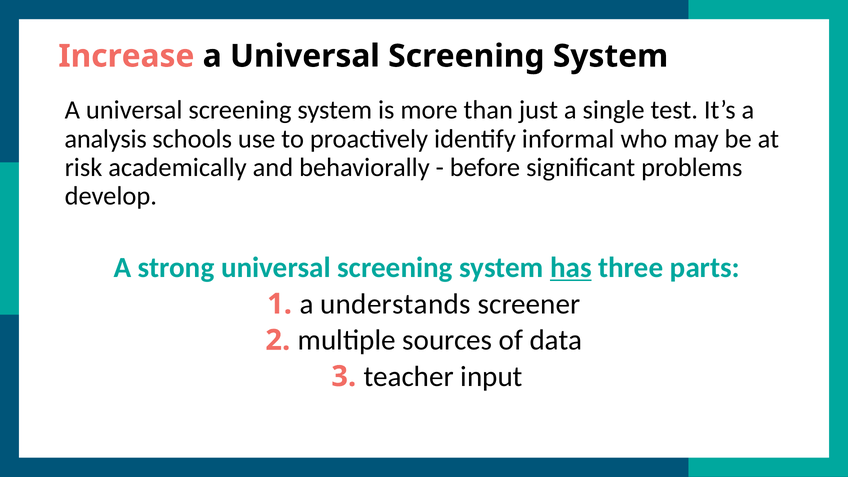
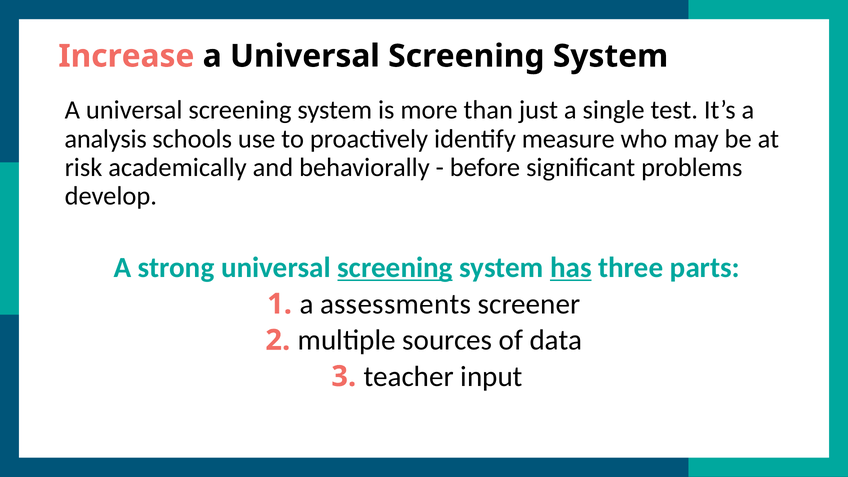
informal: informal -> measure
screening at (395, 268) underline: none -> present
understands: understands -> assessments
